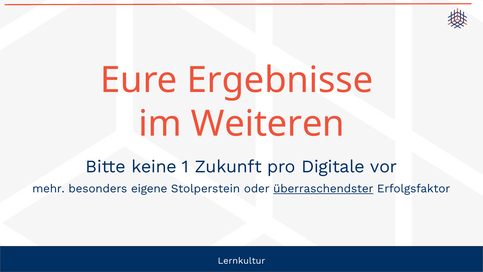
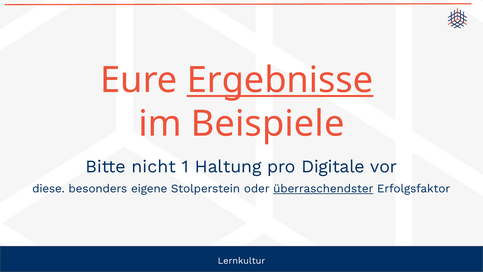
Ergebnisse underline: none -> present
Weiteren: Weiteren -> Beispiele
keine: keine -> nicht
Zukunft: Zukunft -> Haltung
mehr: mehr -> diese
